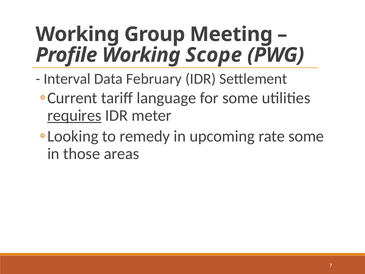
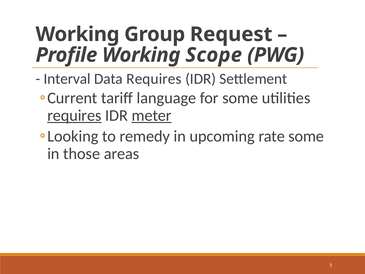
Meeting: Meeting -> Request
Data February: February -> Requires
meter underline: none -> present
